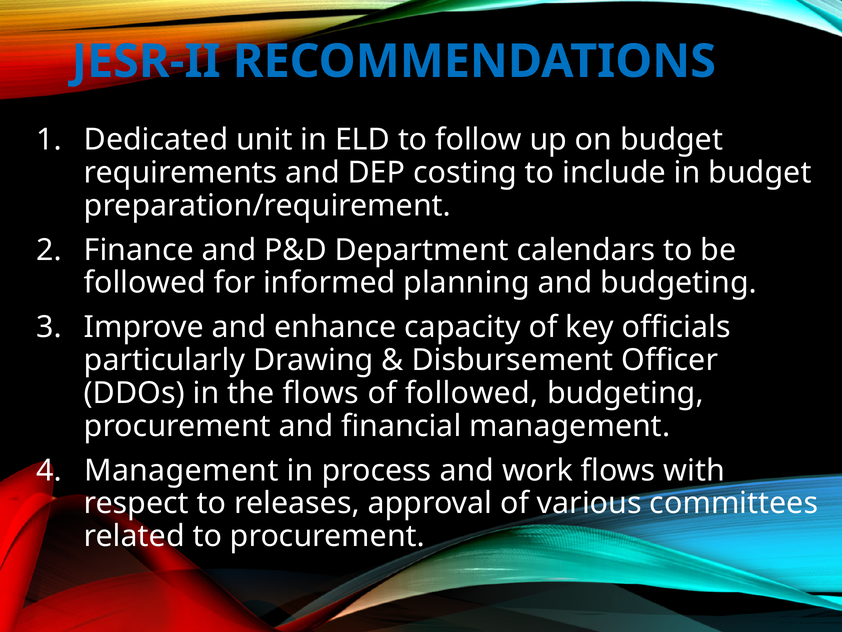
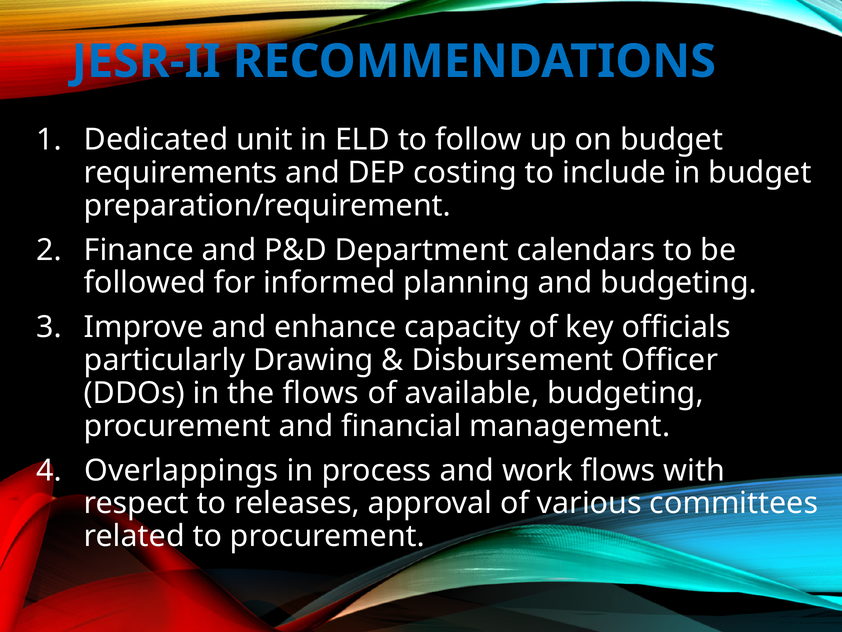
of followed: followed -> available
Management at (181, 470): Management -> Overlappings
